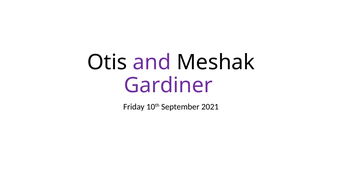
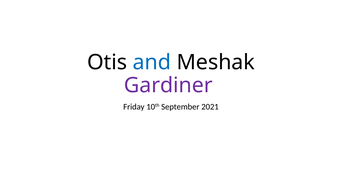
and colour: purple -> blue
